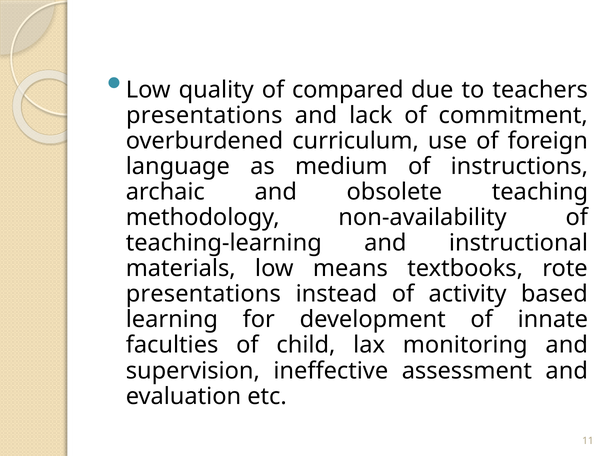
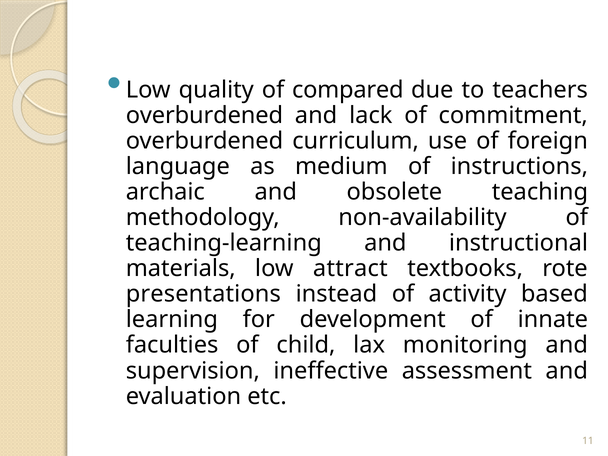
presentations at (204, 115): presentations -> overburdened
means: means -> attract
